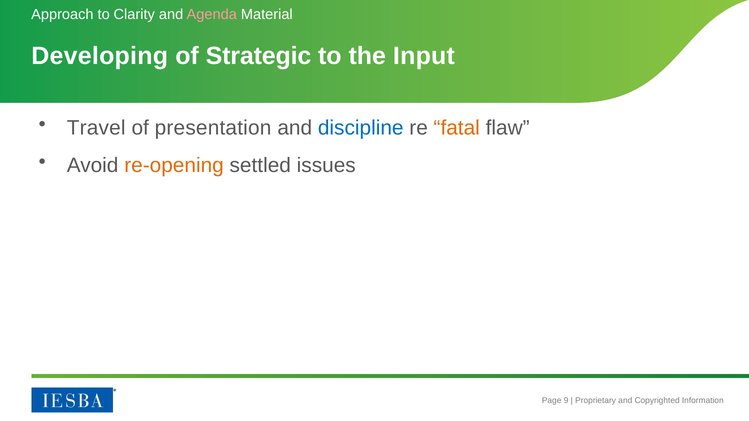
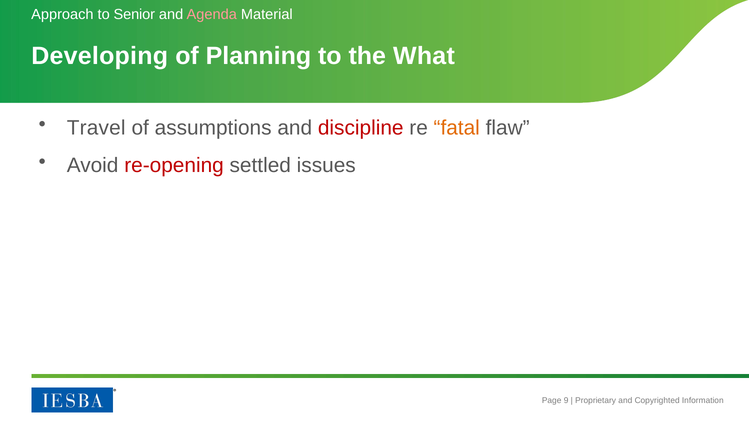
Clarity: Clarity -> Senior
Strategic: Strategic -> Planning
Input: Input -> What
presentation: presentation -> assumptions
discipline colour: blue -> red
re-opening colour: orange -> red
